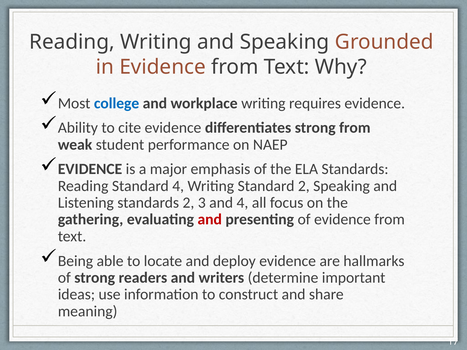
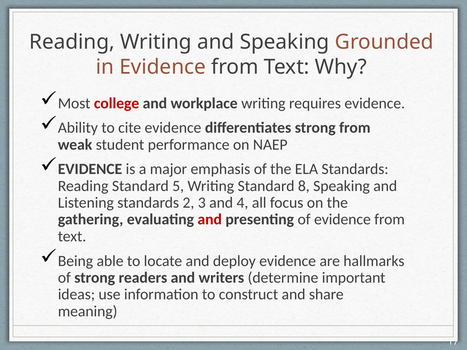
college colour: blue -> red
Standard 4: 4 -> 5
Standard 2: 2 -> 8
